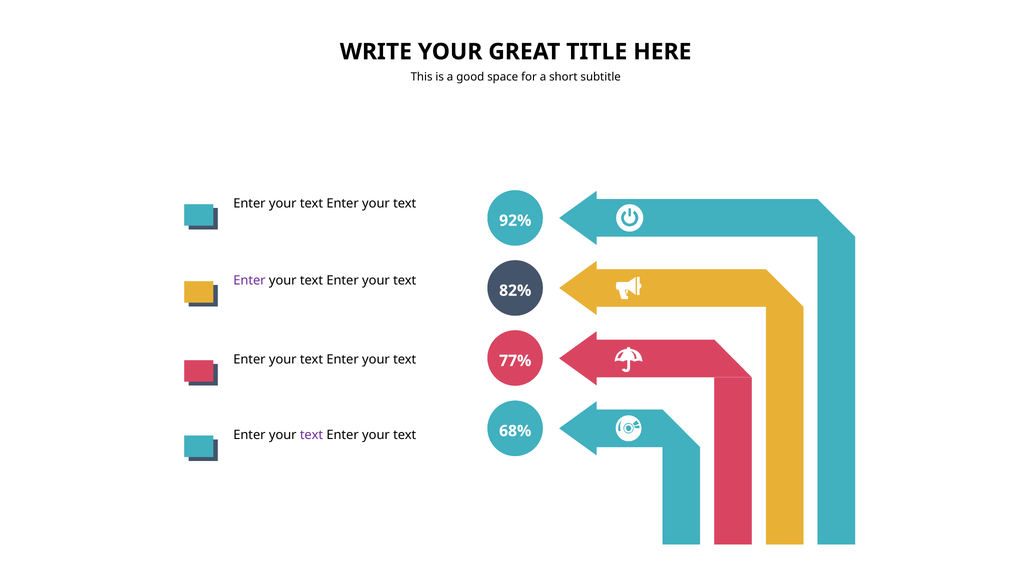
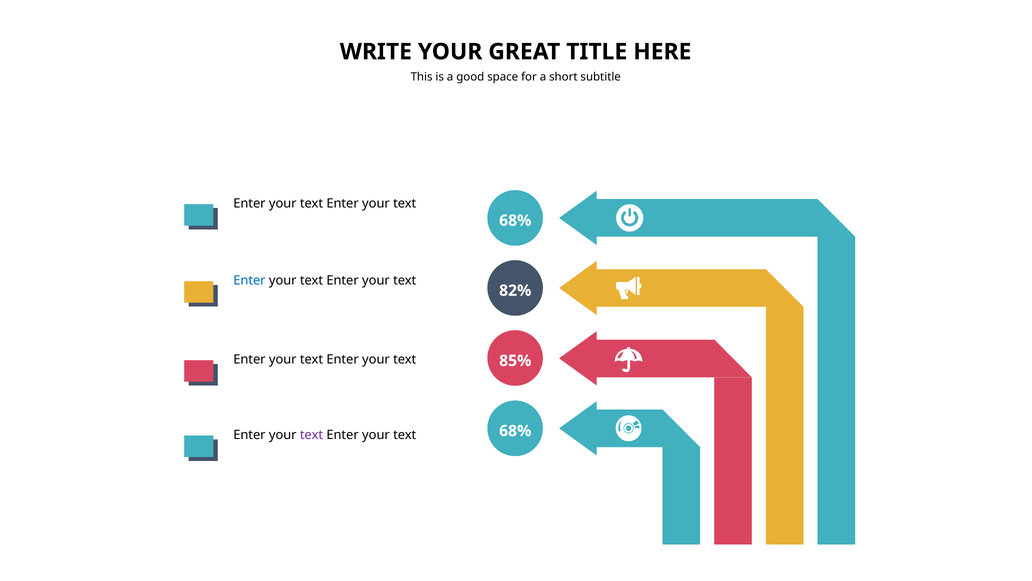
92% at (515, 220): 92% -> 68%
Enter at (249, 280) colour: purple -> blue
77%: 77% -> 85%
